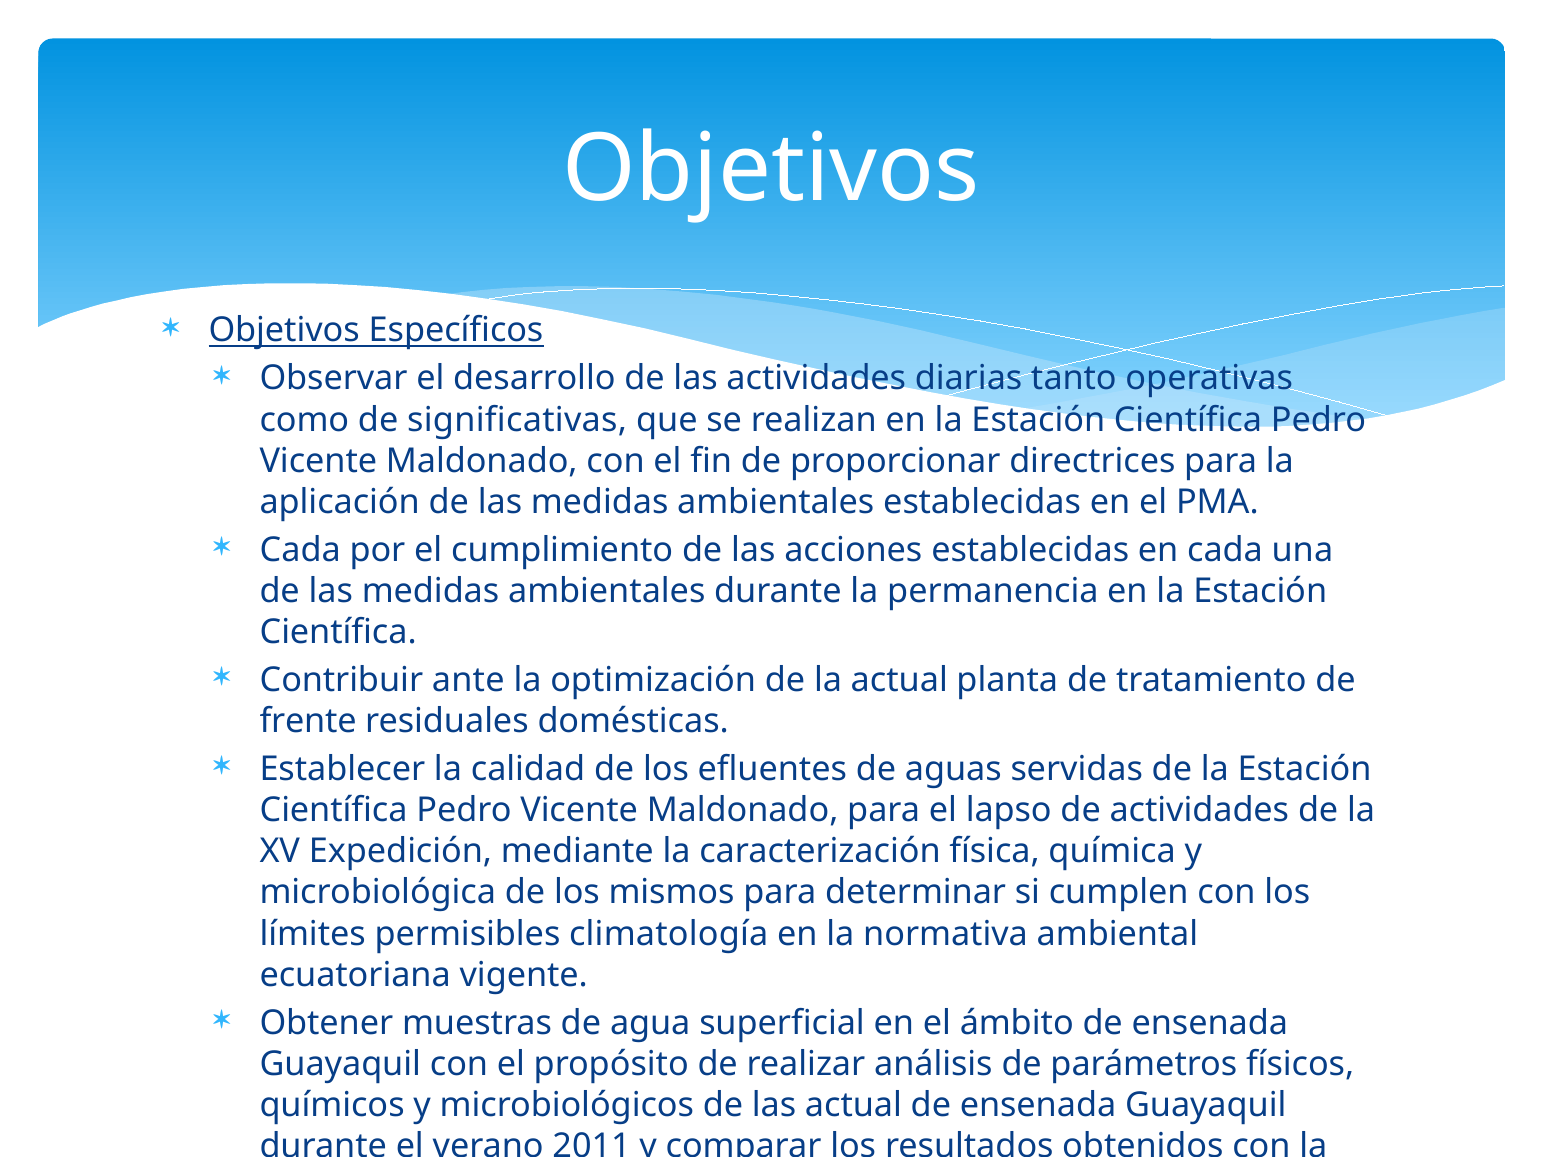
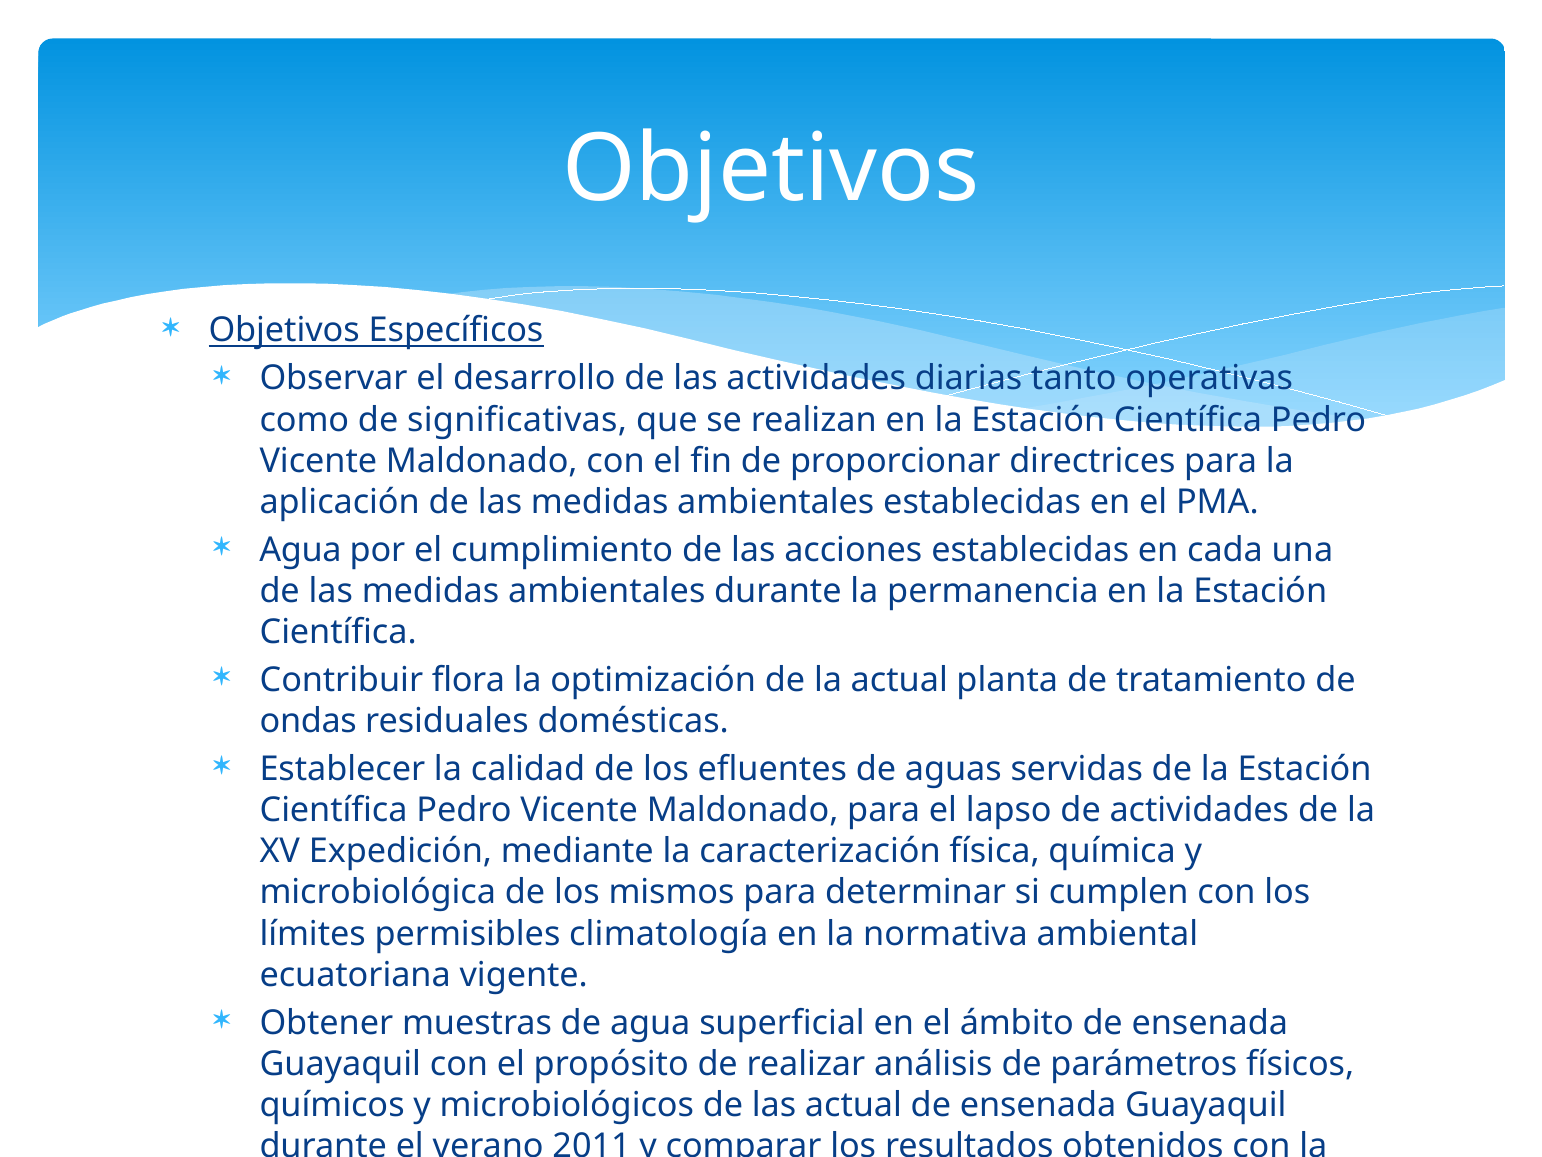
Cada at (300, 550): Cada -> Agua
Contribuir ante: ante -> flora
frente: frente -> ondas
